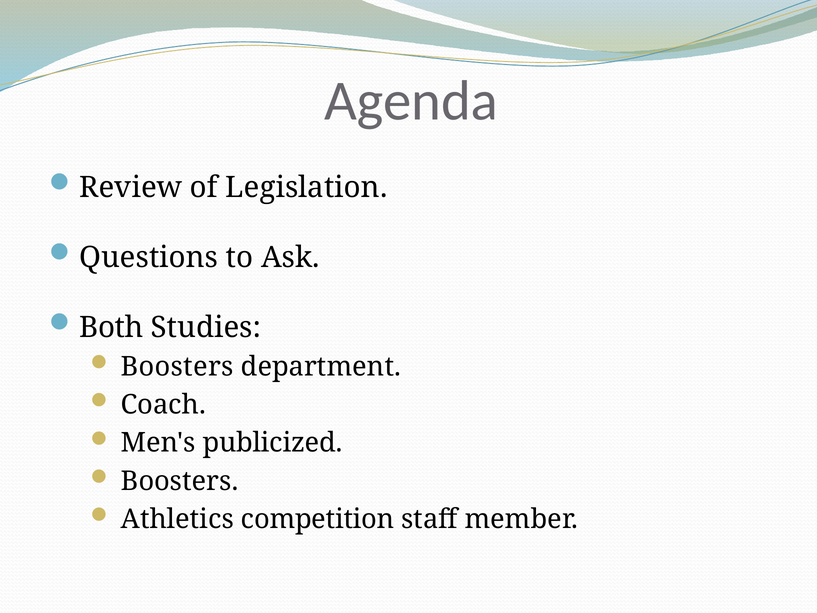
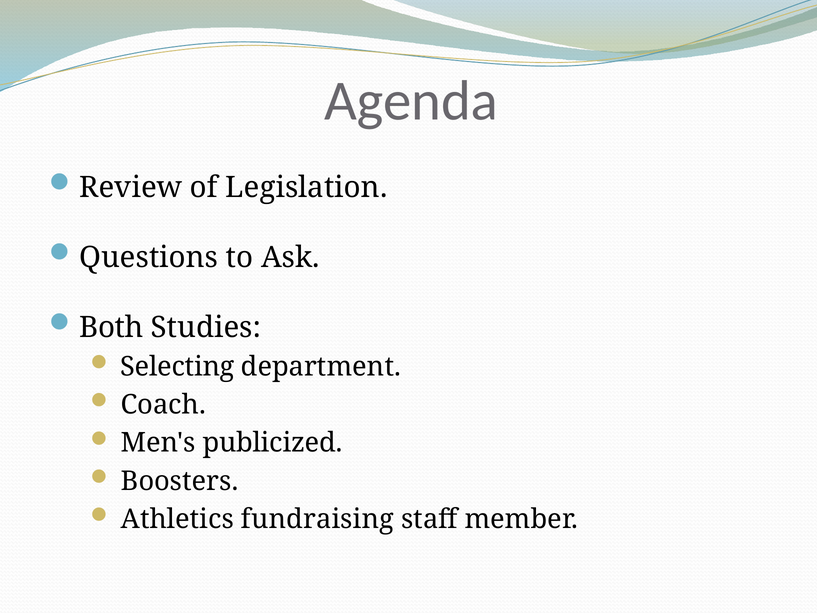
Boosters at (177, 367): Boosters -> Selecting
competition: competition -> fundraising
